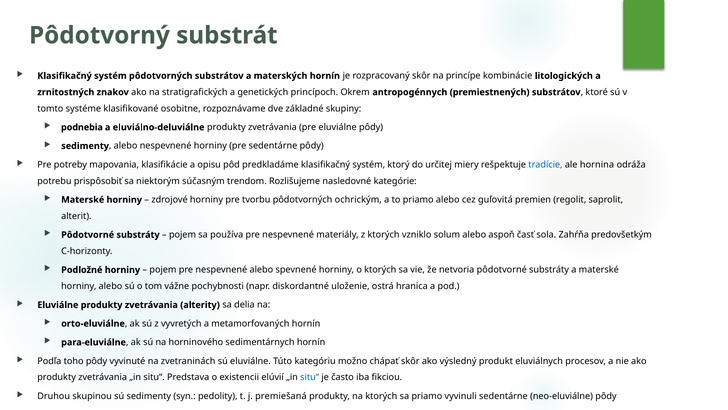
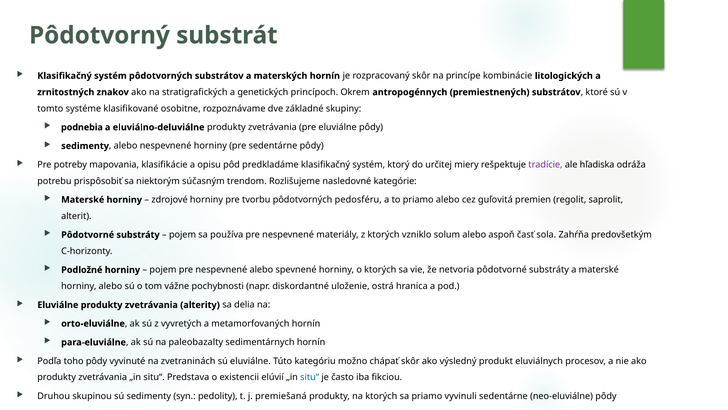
tradície colour: blue -> purple
hornina: hornina -> hľadiska
ochrickým: ochrickým -> pedosféru
horninového: horninového -> paleobazalty
